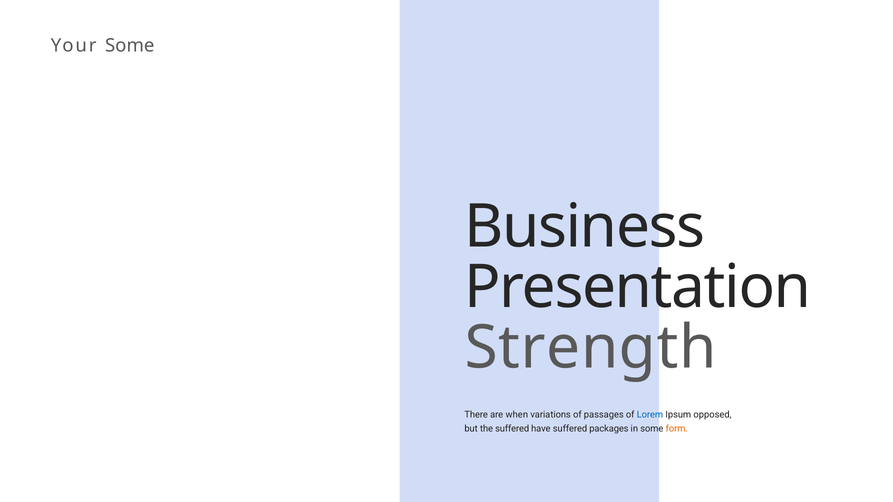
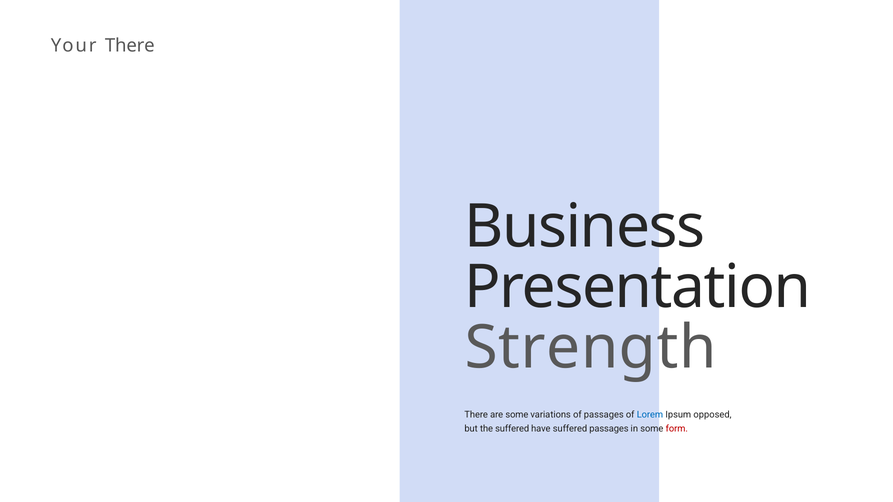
Your Some: Some -> There
are when: when -> some
suffered packages: packages -> passages
form colour: orange -> red
